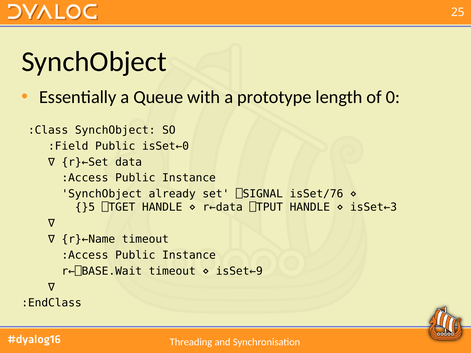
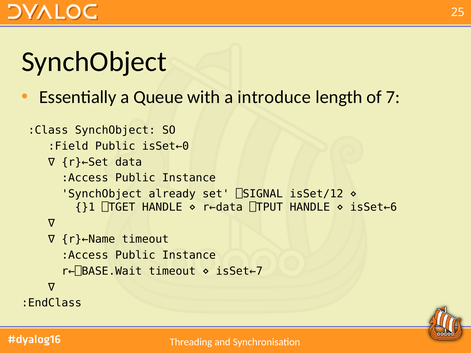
prototype: prototype -> introduce
0: 0 -> 7
isSet/76: isSet/76 -> isSet/12
}5: }5 -> }1
isSet←3: isSet←3 -> isSet←6
isSet←9: isSet←9 -> isSet←7
